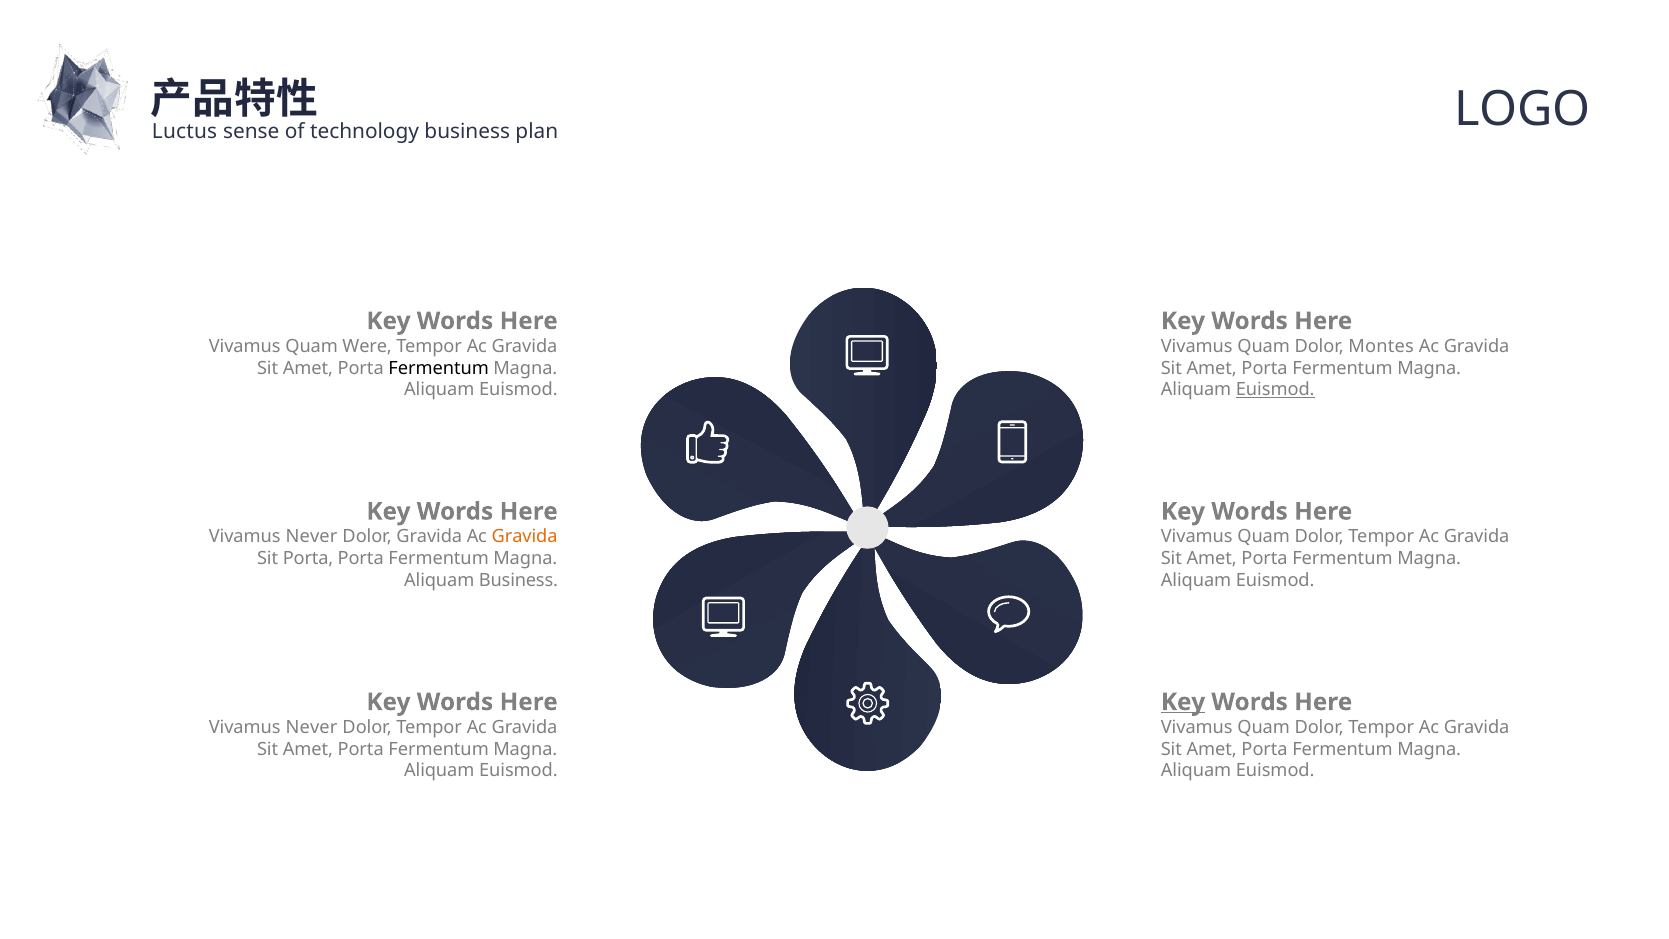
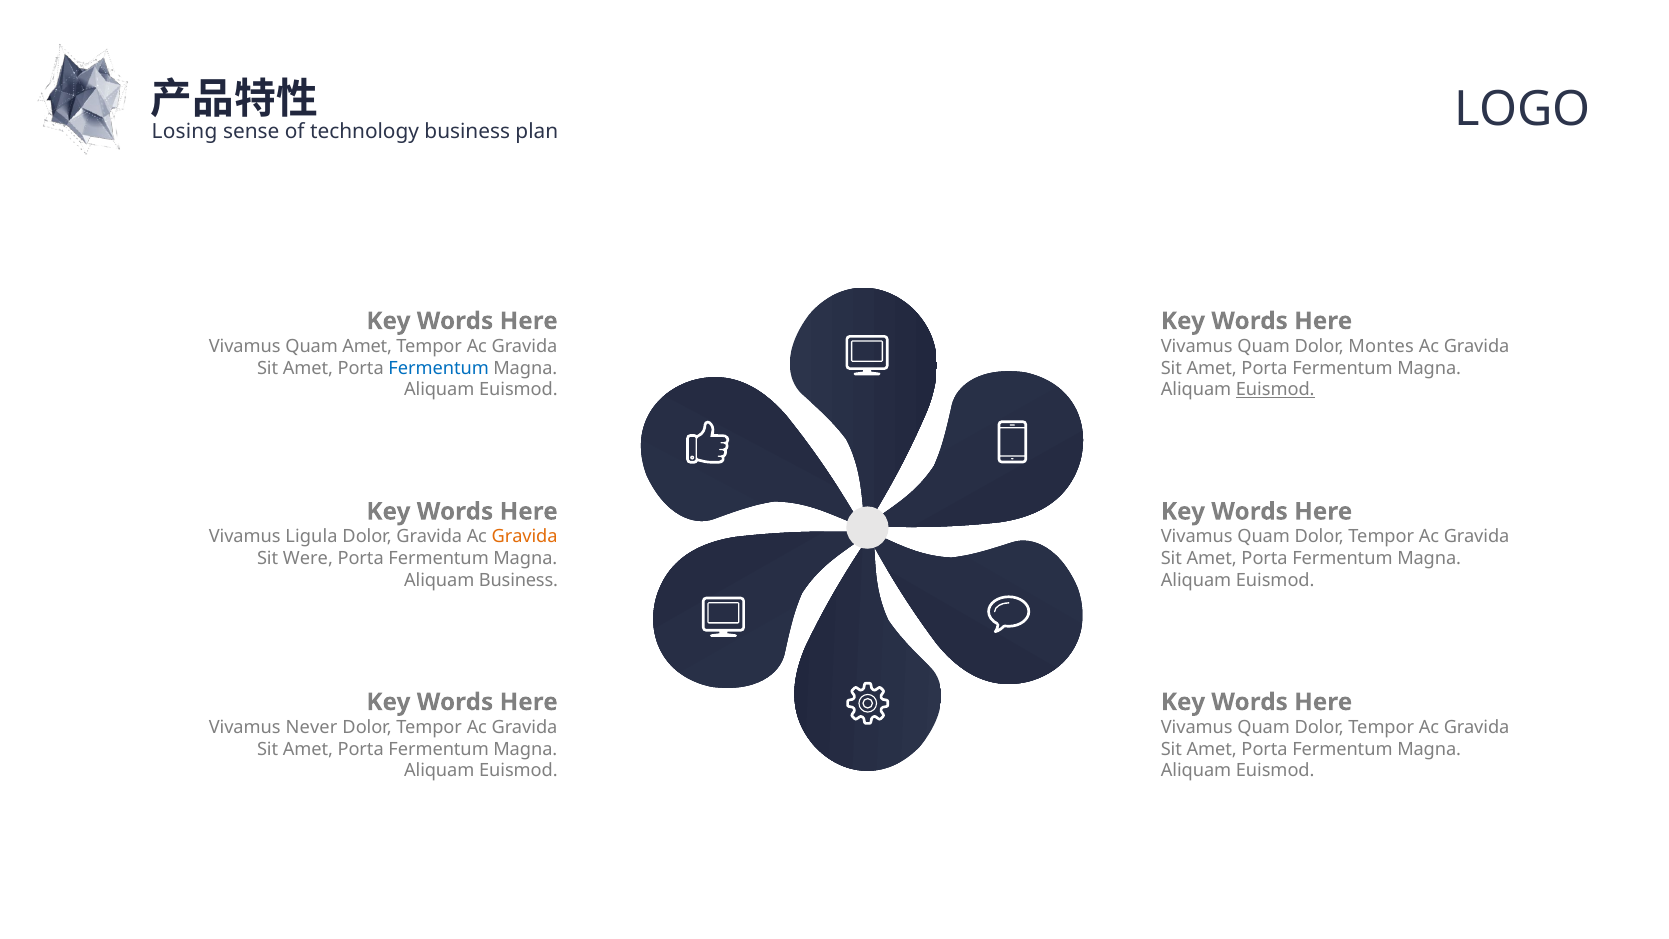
Luctus: Luctus -> Losing
Quam Were: Were -> Amet
Fermentum at (439, 368) colour: black -> blue
Never at (311, 537): Never -> Ligula
Sit Porta: Porta -> Were
Key at (1183, 702) underline: present -> none
